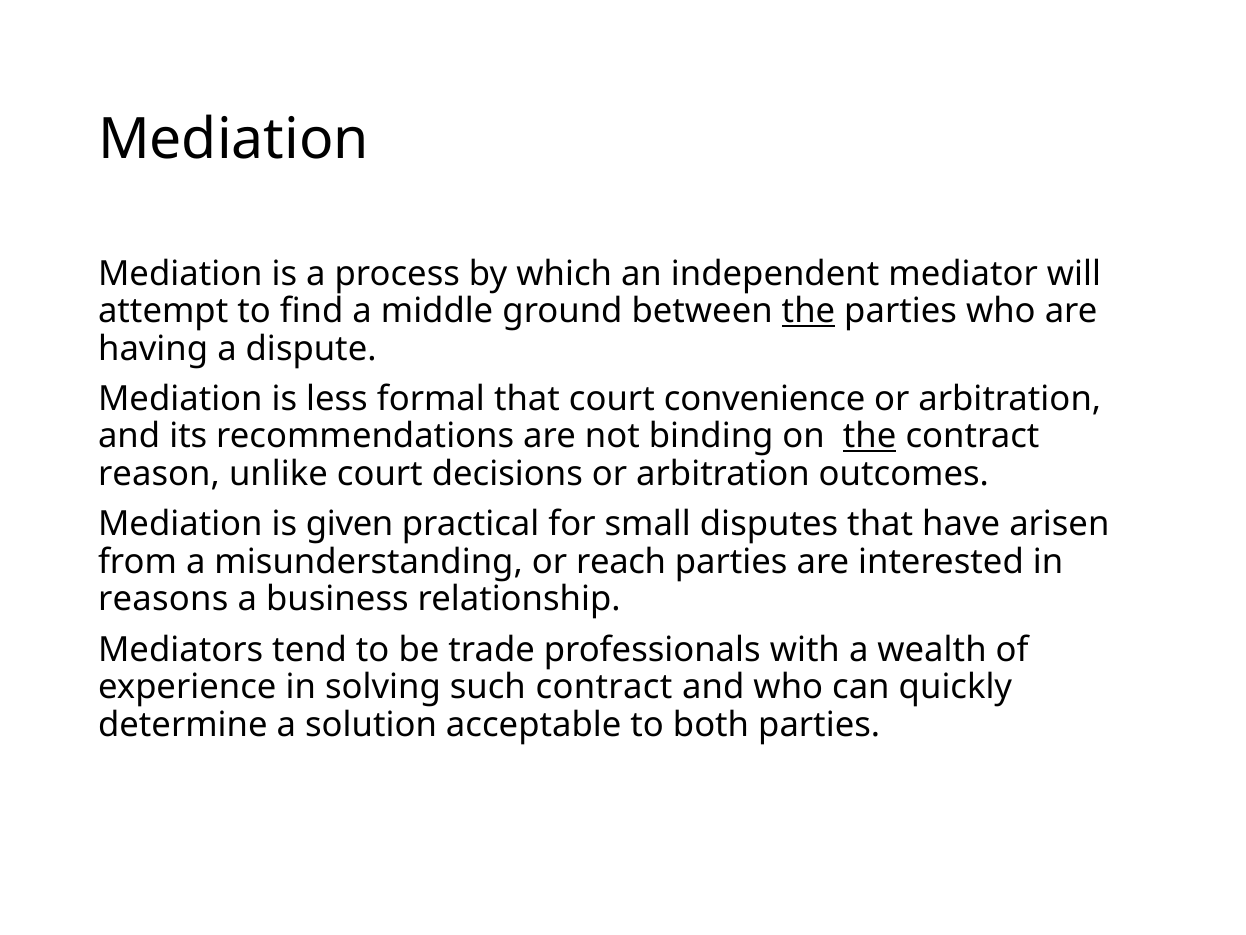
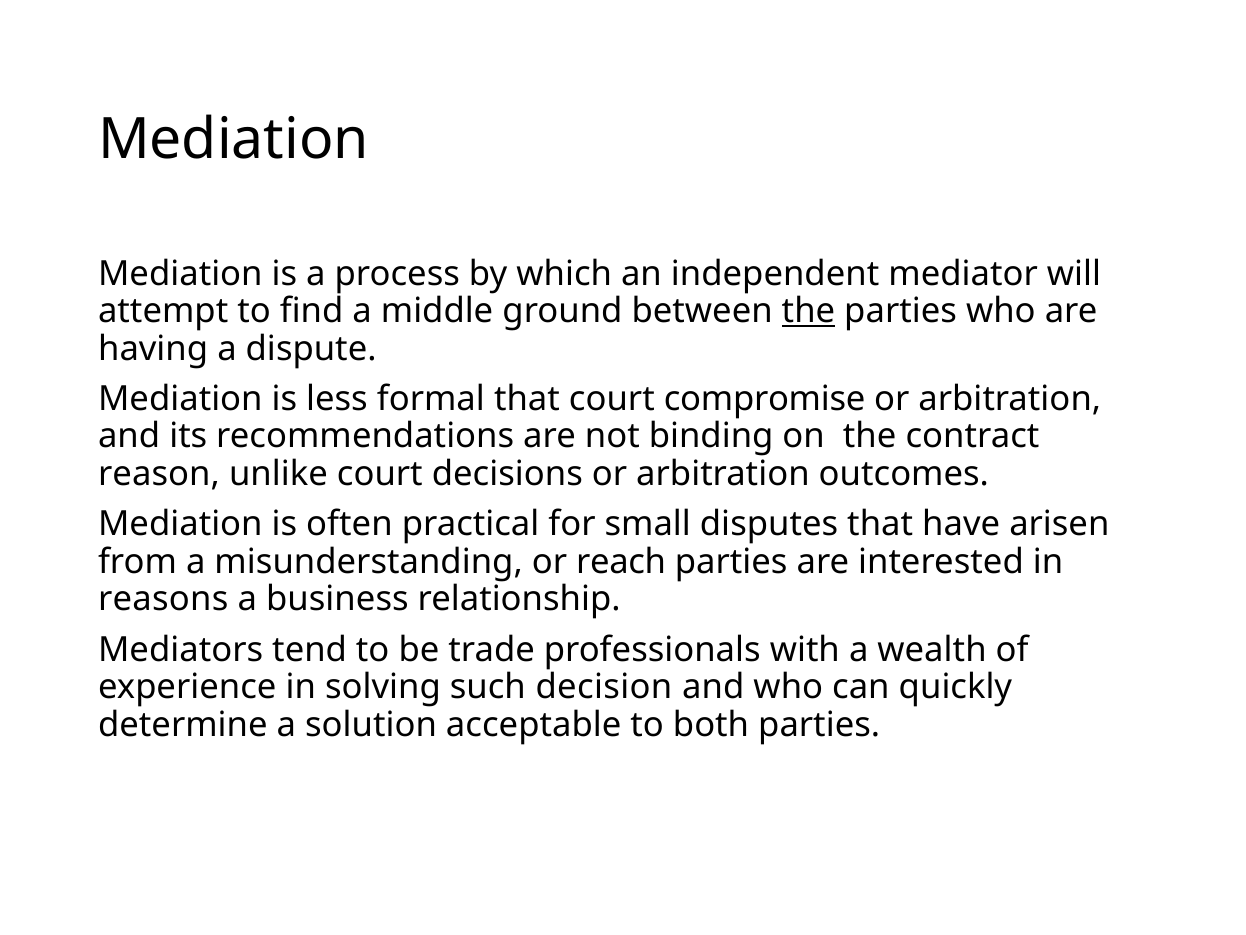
convenience: convenience -> compromise
the at (870, 436) underline: present -> none
given: given -> often
such contract: contract -> decision
